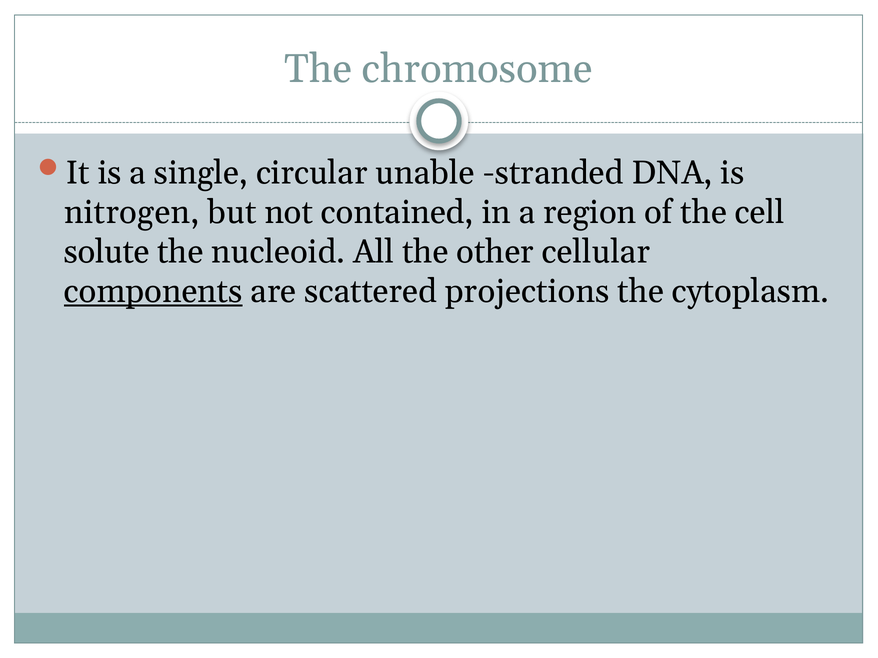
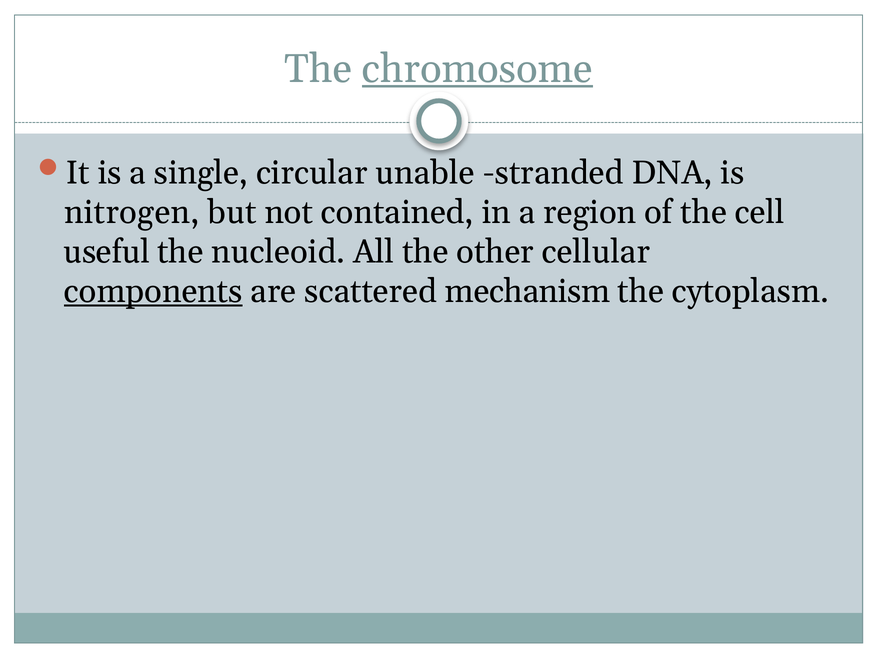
chromosome underline: none -> present
solute: solute -> useful
projections: projections -> mechanism
